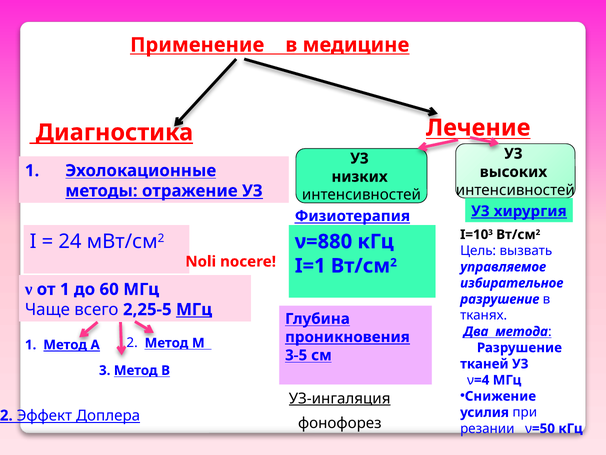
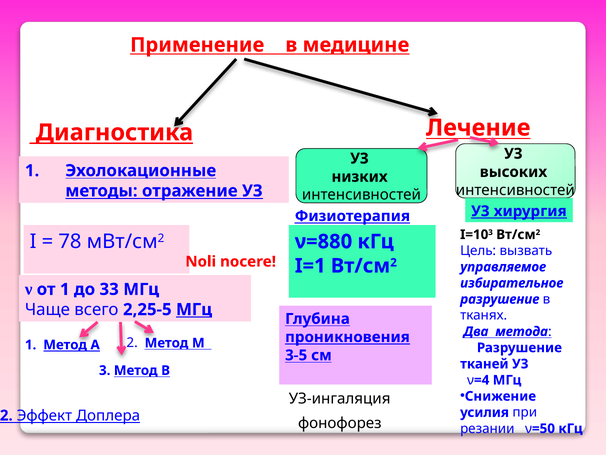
24: 24 -> 78
60: 60 -> 33
УЗ-ингаляция underline: present -> none
